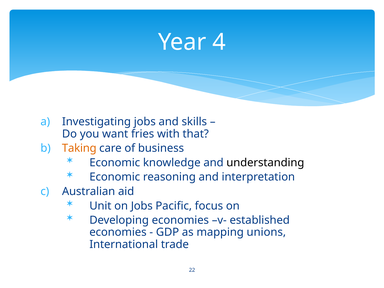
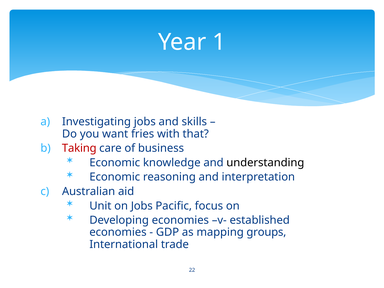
4: 4 -> 1
Taking colour: orange -> red
unions: unions -> groups
